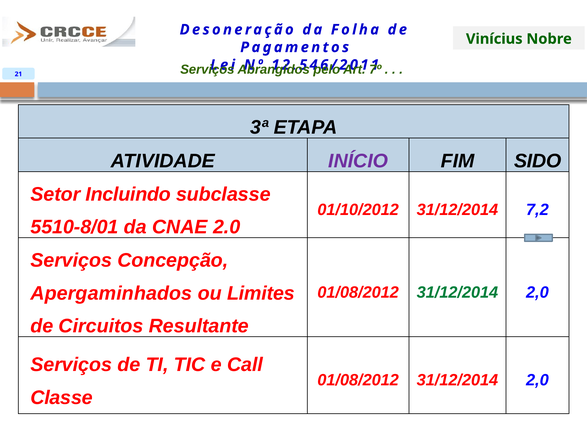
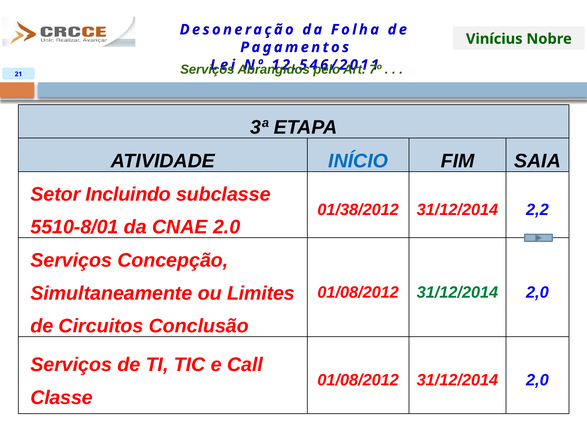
INÍCIO colour: purple -> blue
SIDO: SIDO -> SAIA
01/10/2012: 01/10/2012 -> 01/38/2012
7,2: 7,2 -> 2,2
Apergaminhados: Apergaminhados -> Simultaneamente
Resultante: Resultante -> Conclusão
